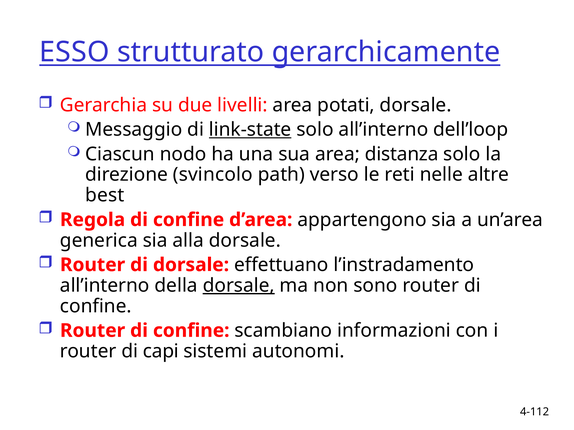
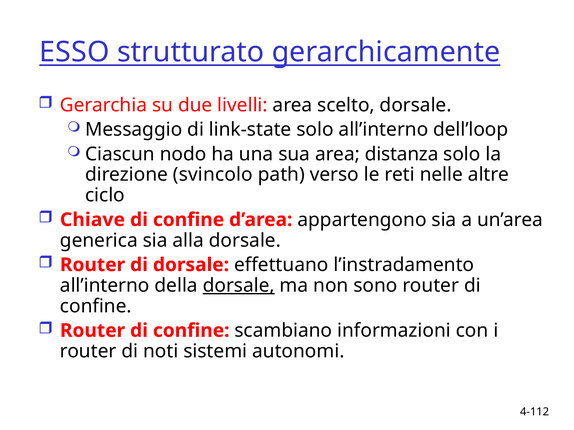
potati: potati -> scelto
link-state underline: present -> none
best: best -> ciclo
Regola: Regola -> Chiave
capi: capi -> noti
